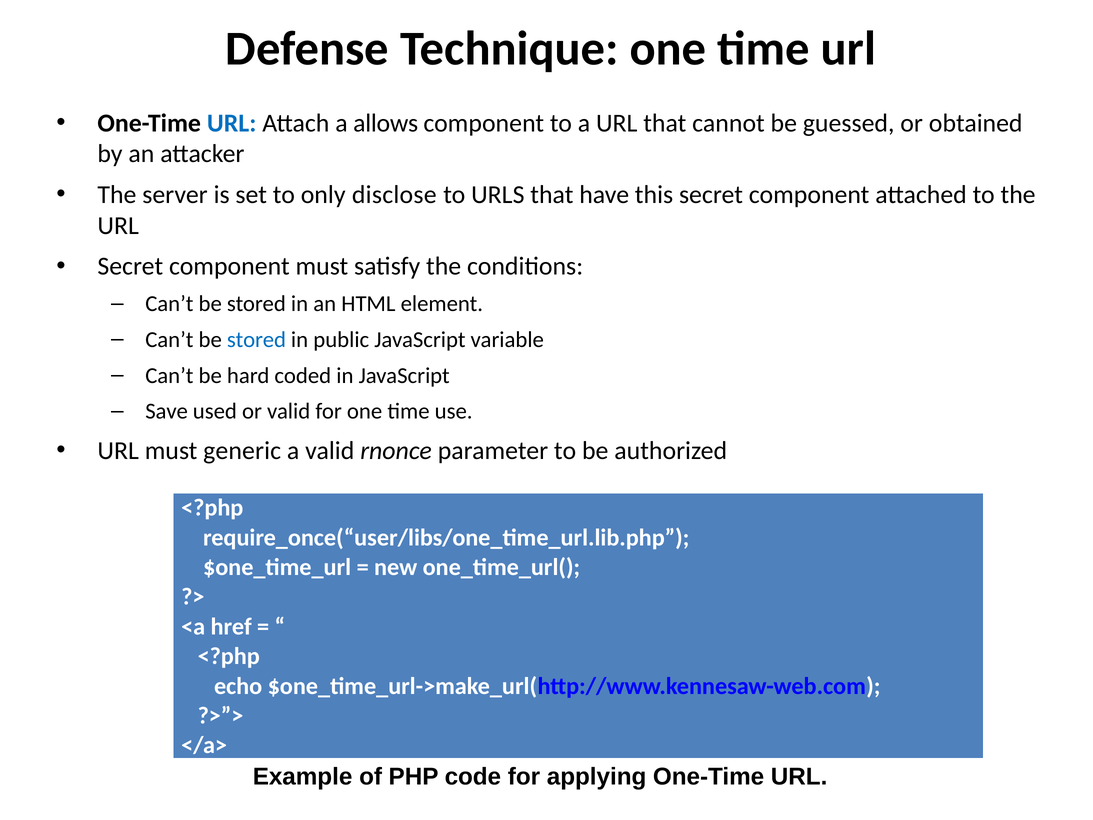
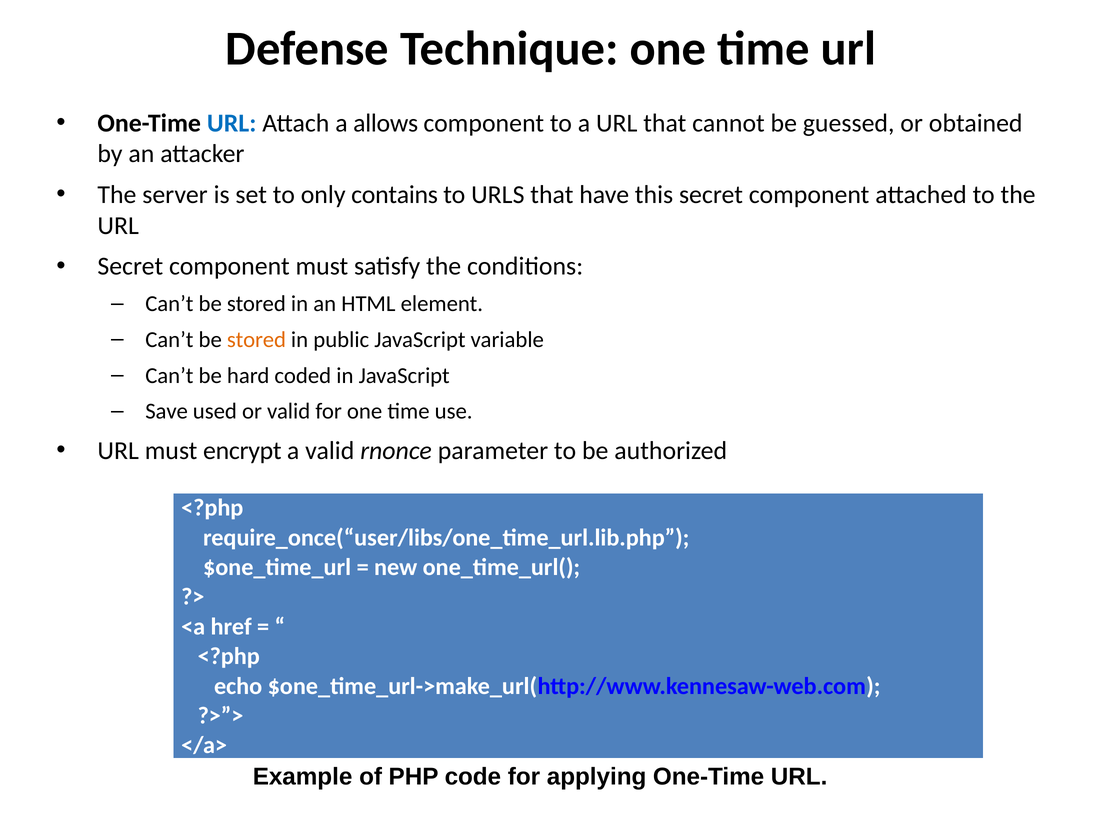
disclose: disclose -> contains
stored at (256, 340) colour: blue -> orange
generic: generic -> encrypt
